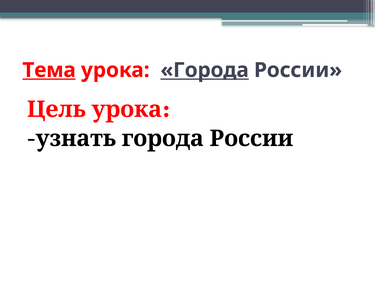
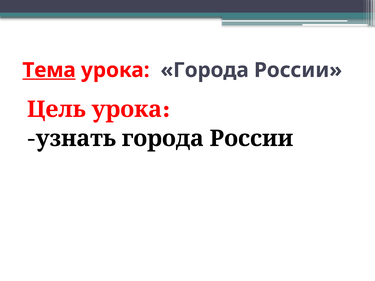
Города at (205, 70) underline: present -> none
